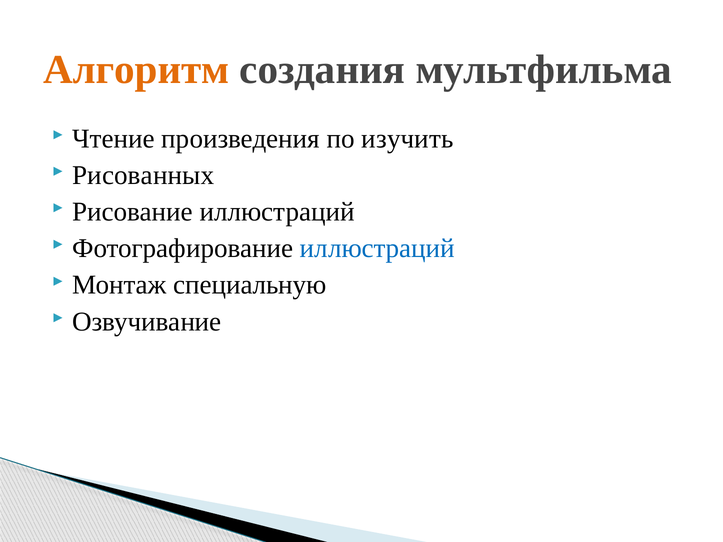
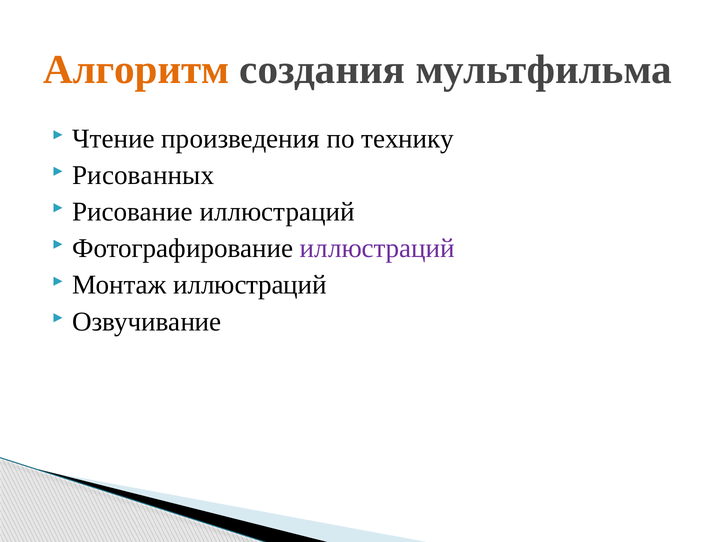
изучить: изучить -> технику
иллюстраций at (377, 249) colour: blue -> purple
Монтаж специальную: специальную -> иллюстраций
